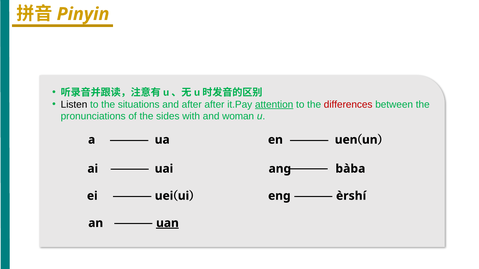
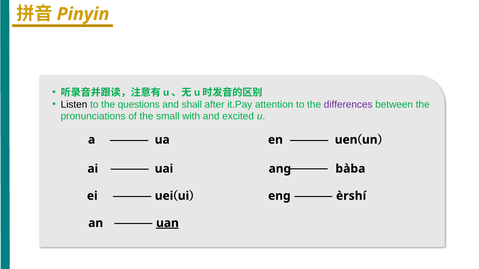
situations: situations -> questions
and after: after -> shall
attention underline: present -> none
differences colour: red -> purple
sides: sides -> small
woman: woman -> excited
